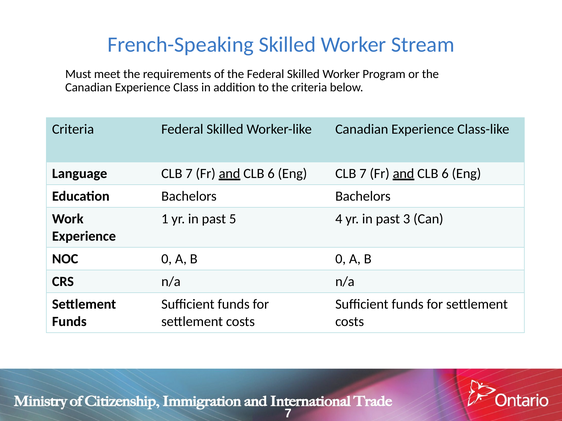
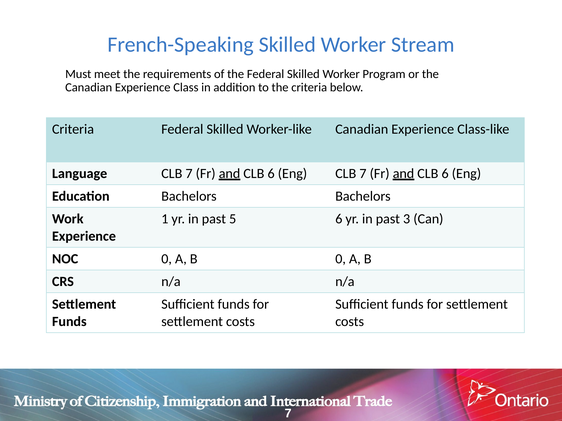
5 4: 4 -> 6
